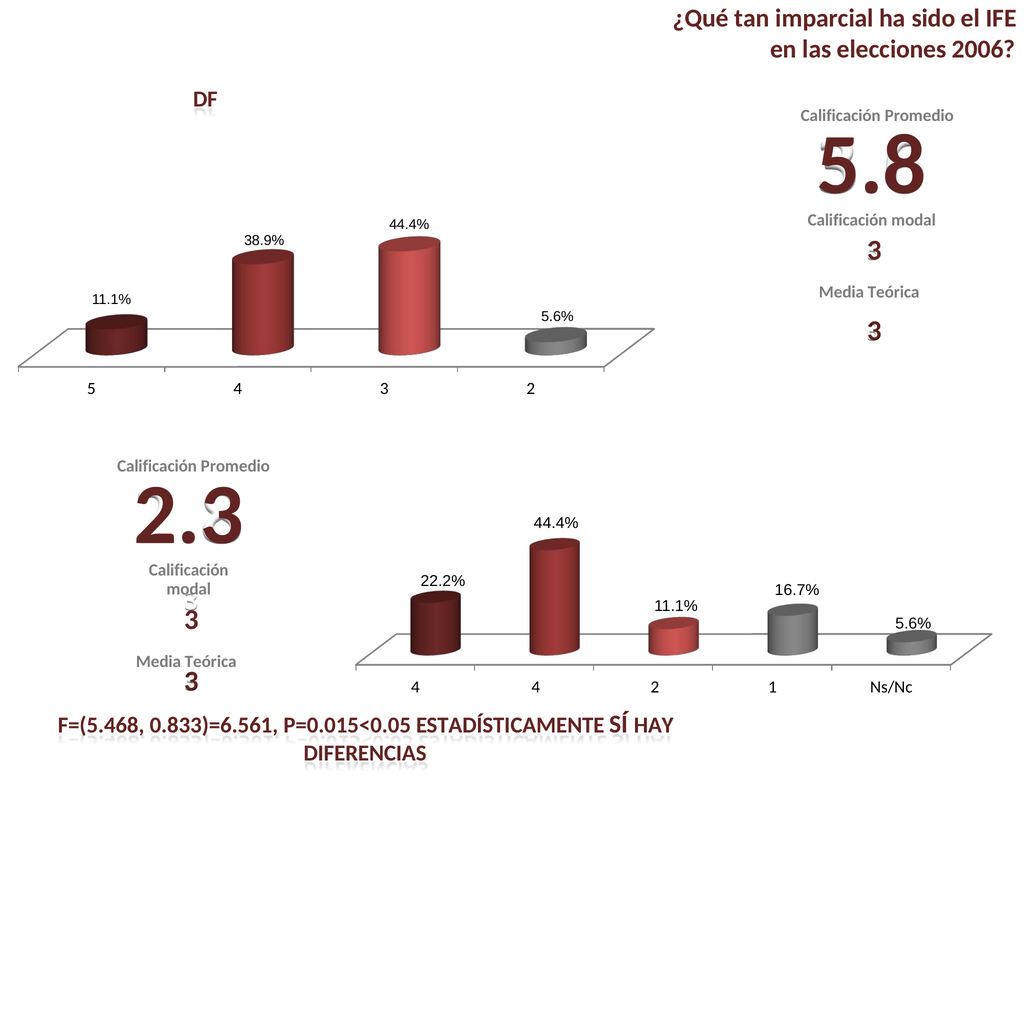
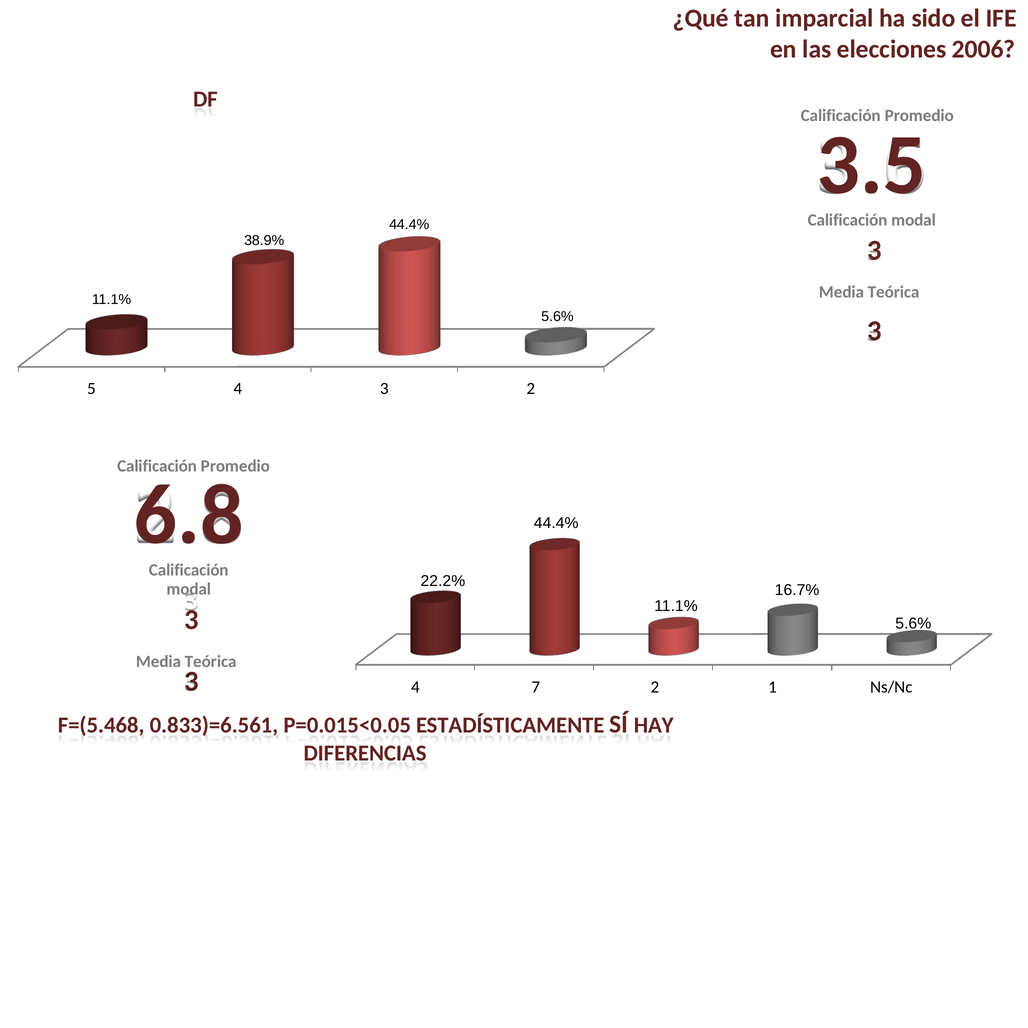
5.8: 5.8 -> 3.5
2.3: 2.3 -> 6.8
4 4: 4 -> 7
